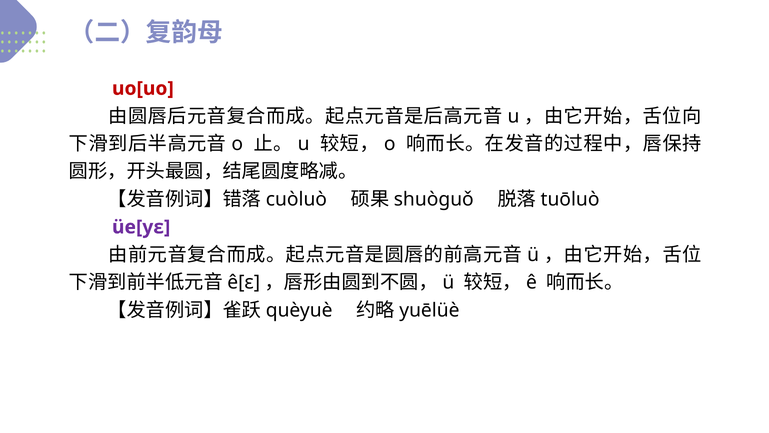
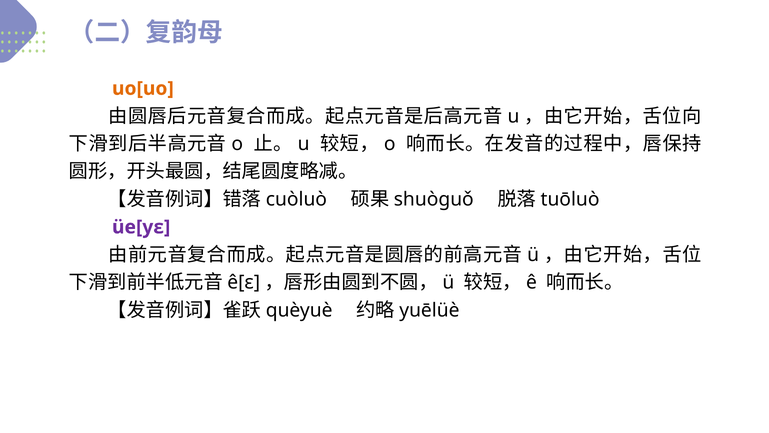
uo[uo colour: red -> orange
